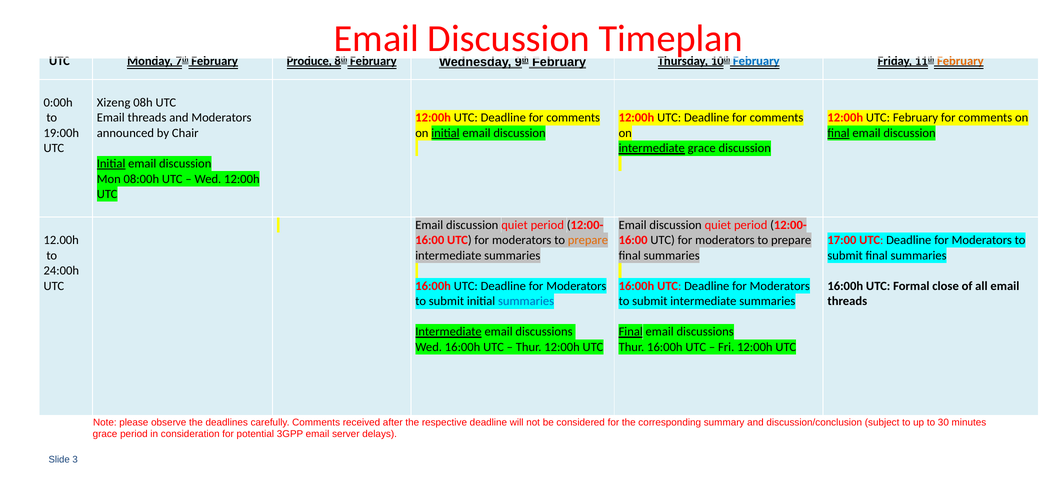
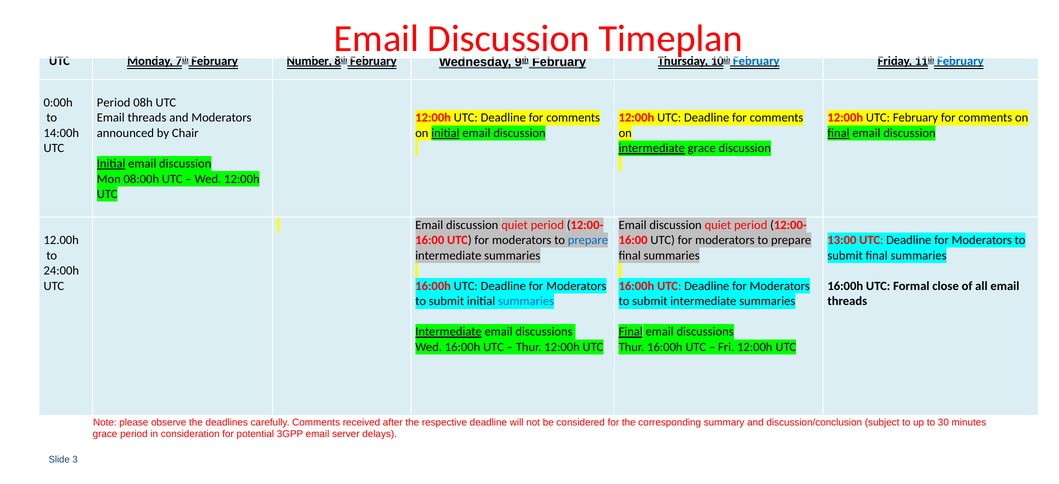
Produce: Produce -> Number
February at (960, 61) colour: orange -> blue
Xizeng at (114, 103): Xizeng -> Period
19:00h: 19:00h -> 14:00h
prepare at (588, 240) colour: orange -> blue
17:00: 17:00 -> 13:00
